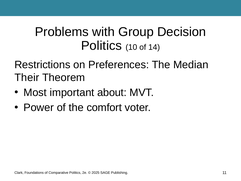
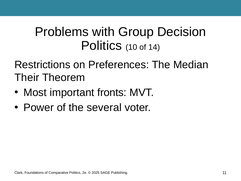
about: about -> fronts
comfort: comfort -> several
